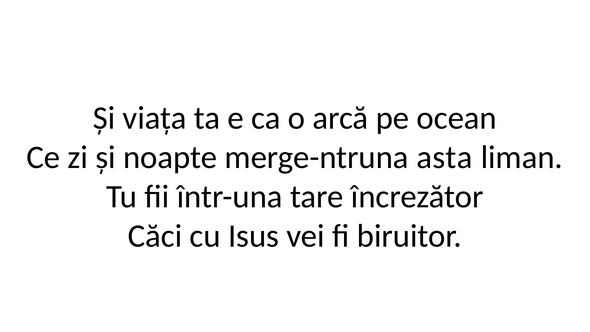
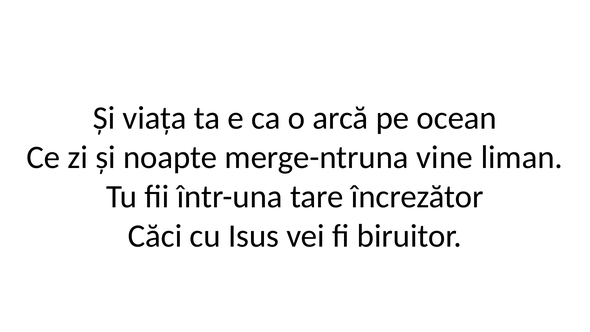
asta: asta -> vine
